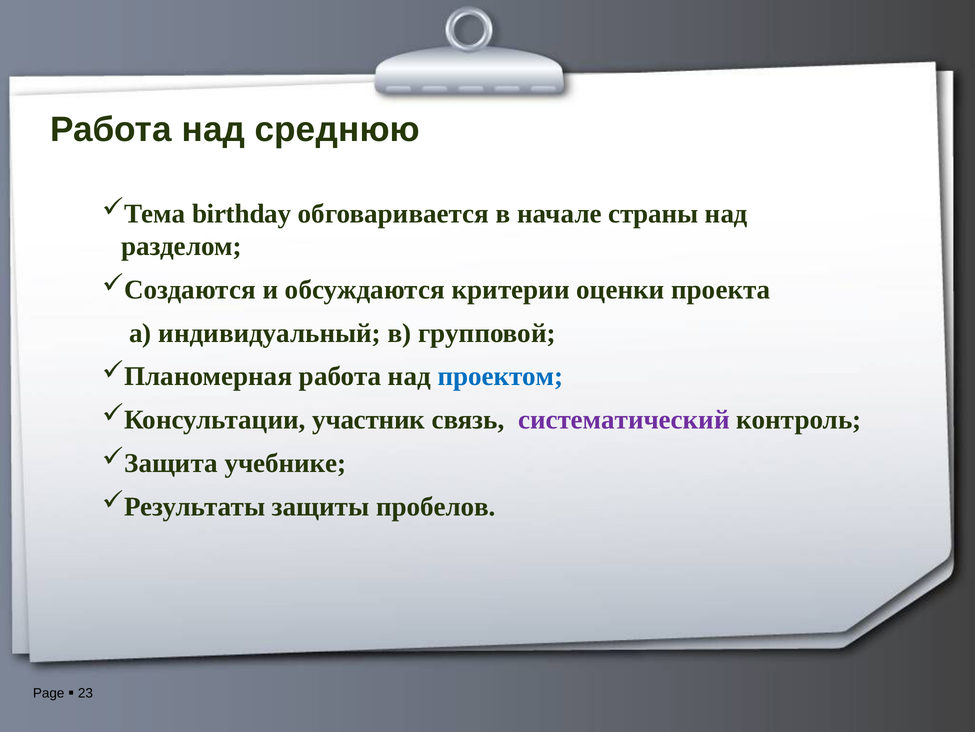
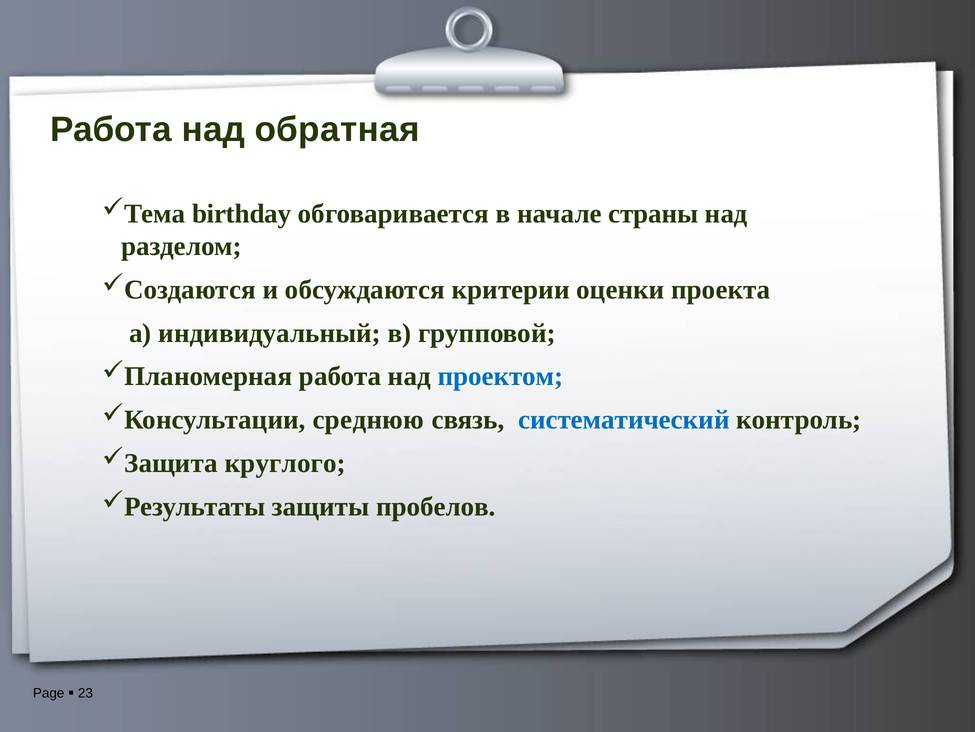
среднюю: среднюю -> обратная
участник: участник -> среднюю
систематический colour: purple -> blue
учебнике: учебнике -> круглого
